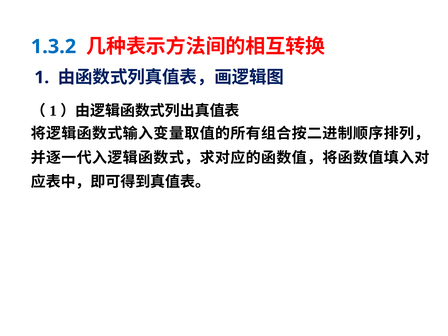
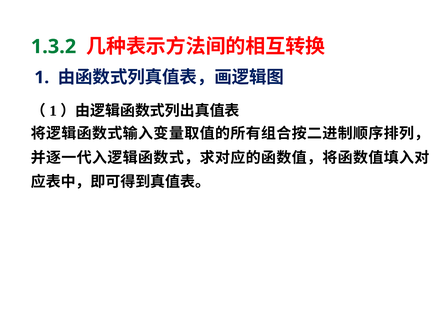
1.3.2 colour: blue -> green
